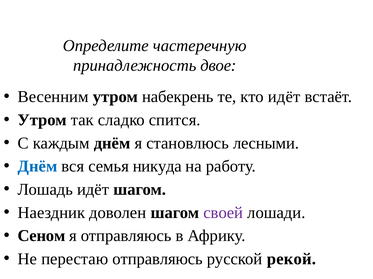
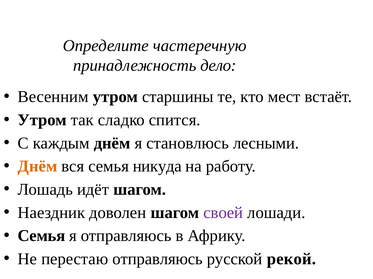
двое: двое -> дело
набекрень: набекрень -> старшины
кто идёт: идёт -> мест
Днём at (38, 167) colour: blue -> orange
Сеном at (41, 236): Сеном -> Семья
